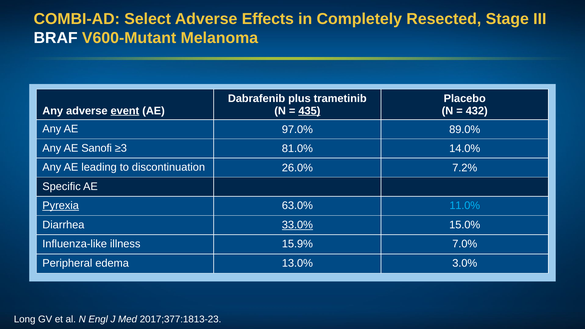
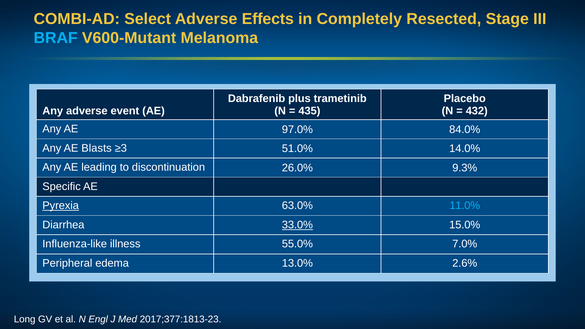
BRAF colour: white -> light blue
event underline: present -> none
435 underline: present -> none
89.0%: 89.0% -> 84.0%
Sanofi: Sanofi -> Blasts
81.0%: 81.0% -> 51.0%
7.2%: 7.2% -> 9.3%
15.9%: 15.9% -> 55.0%
3.0%: 3.0% -> 2.6%
